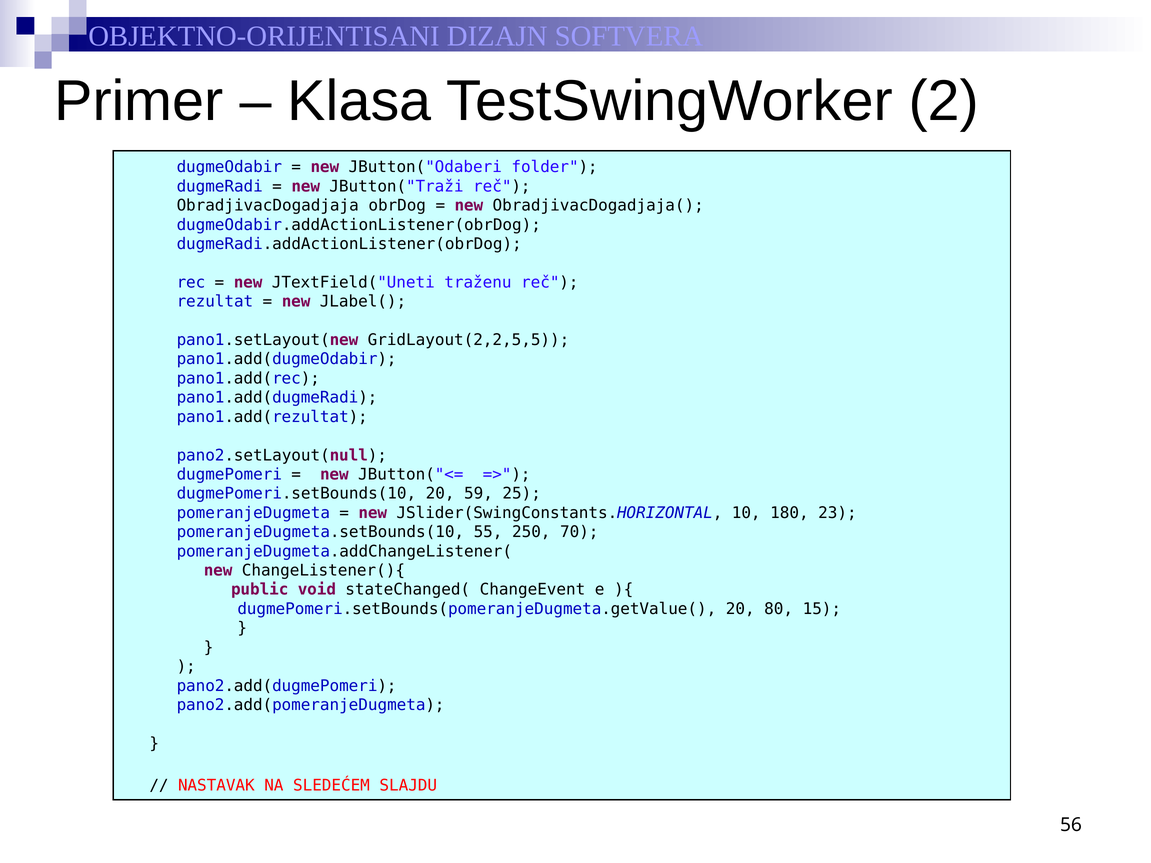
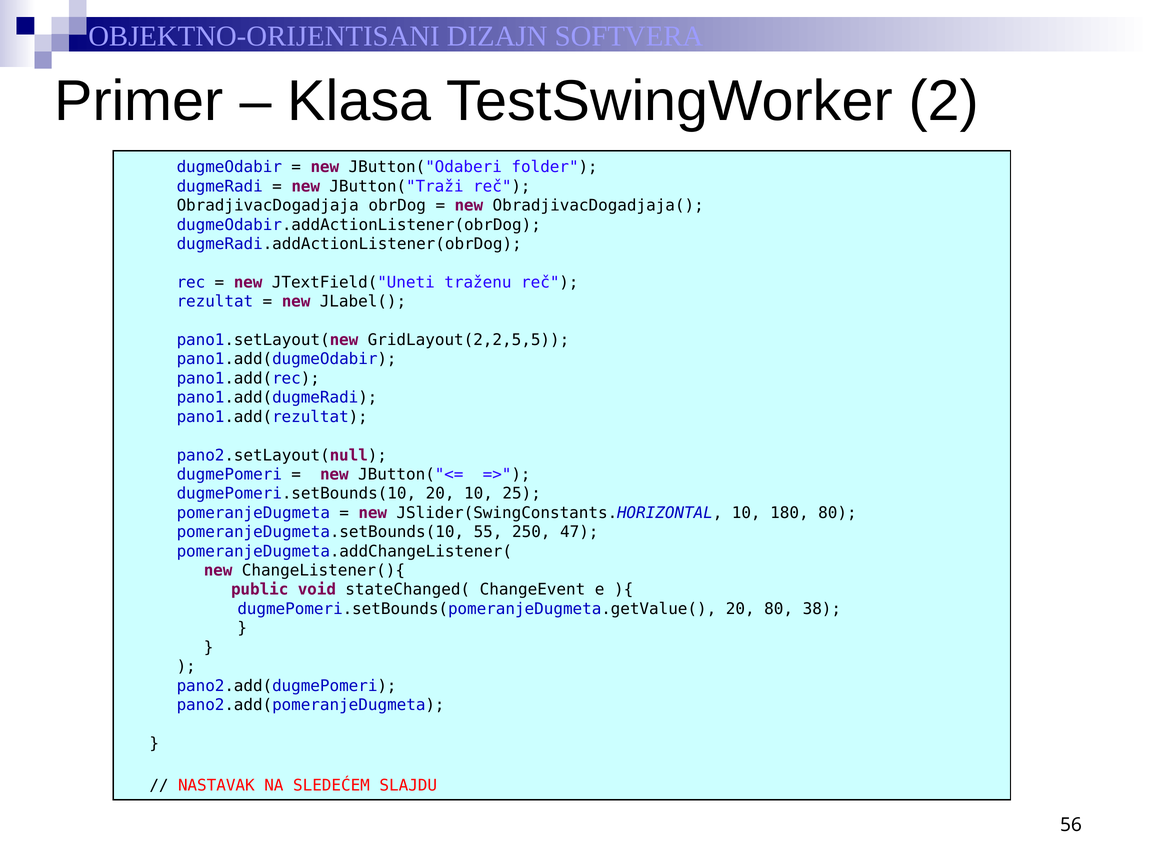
20 59: 59 -> 10
180 23: 23 -> 80
70: 70 -> 47
15: 15 -> 38
